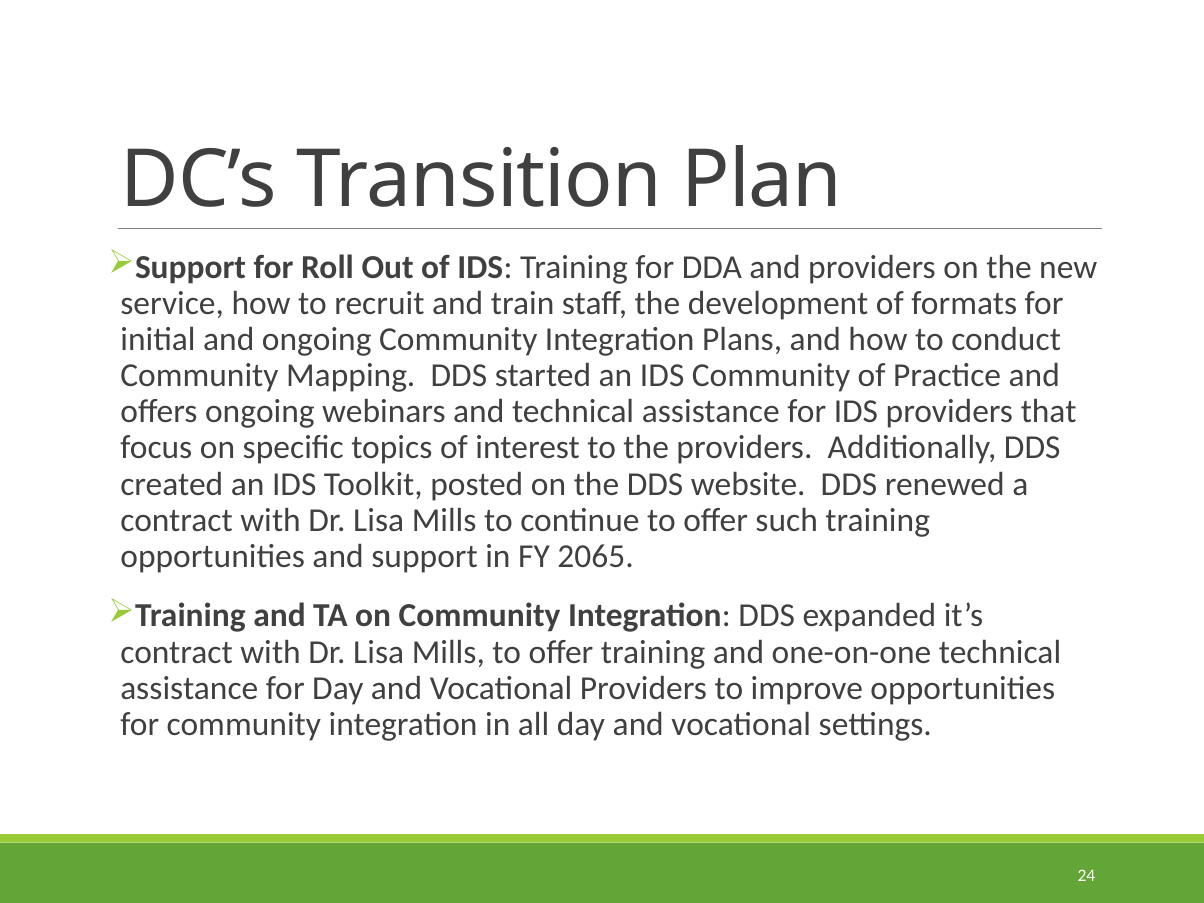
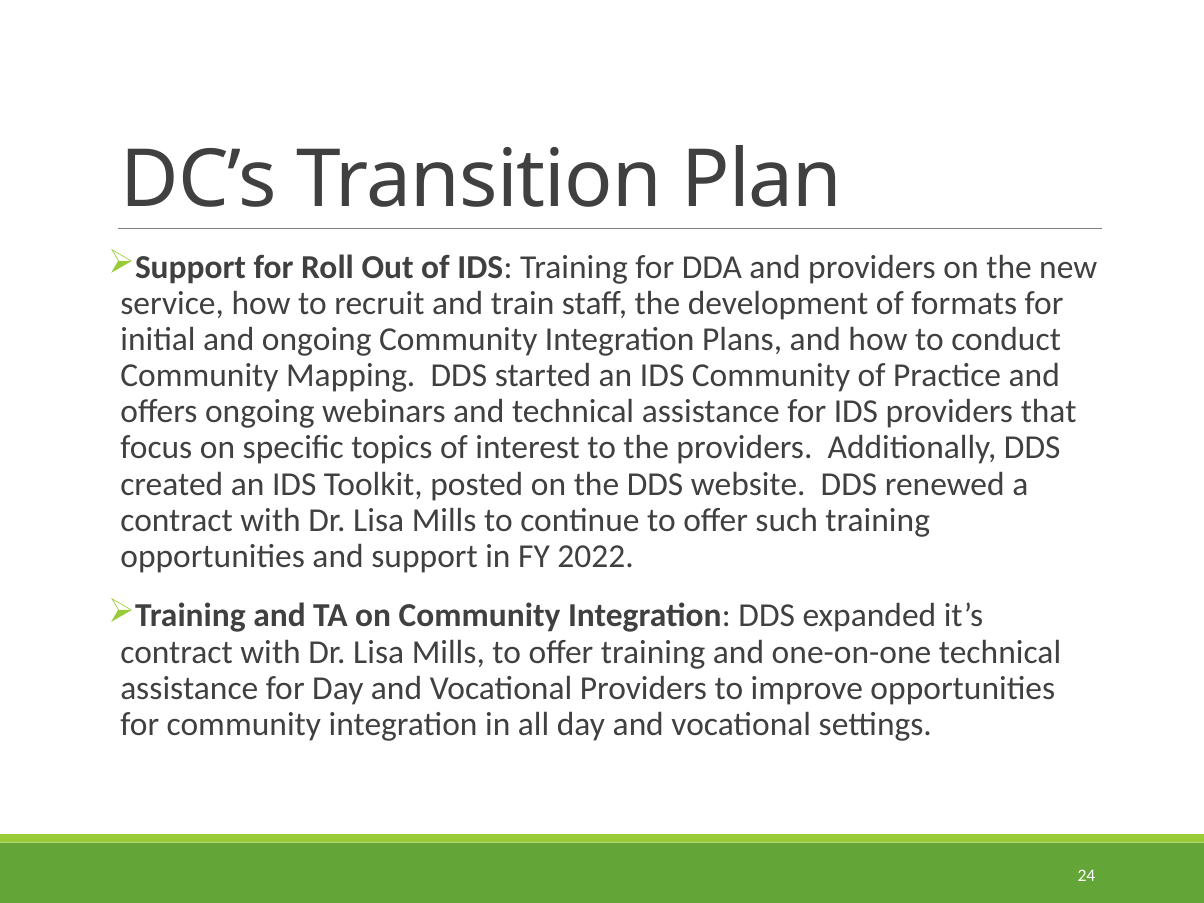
2065: 2065 -> 2022
